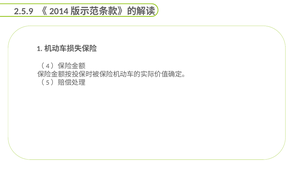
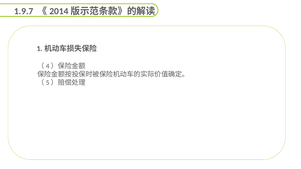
2.5.9: 2.5.9 -> 1.9.7
